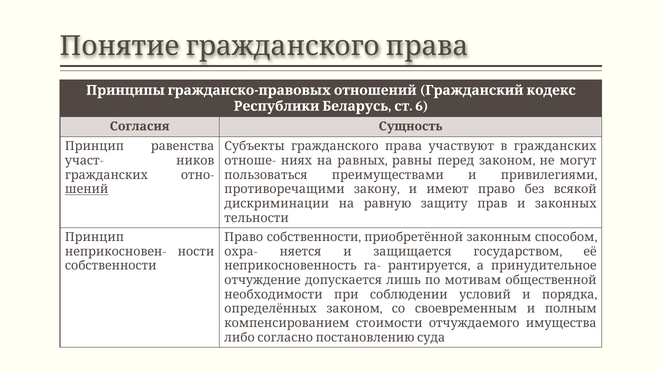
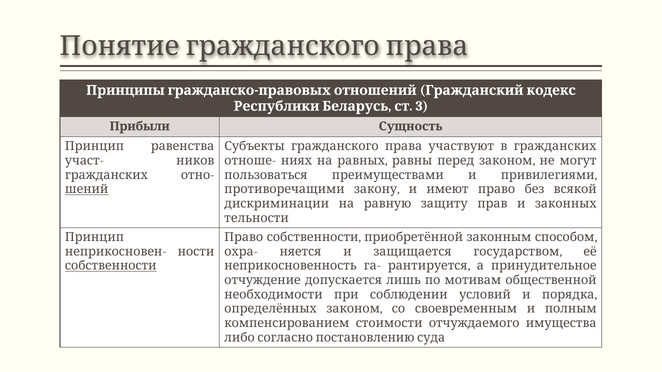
6: 6 -> 3
Согласия: Согласия -> Прибыли
собственности at (111, 266) underline: none -> present
